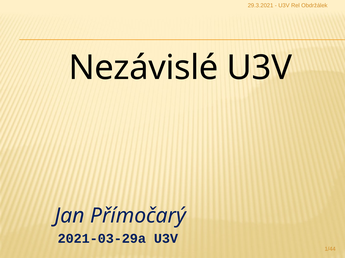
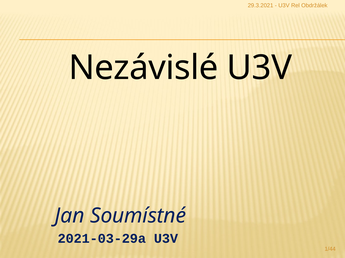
Přímočarý: Přímočarý -> Soumístné
